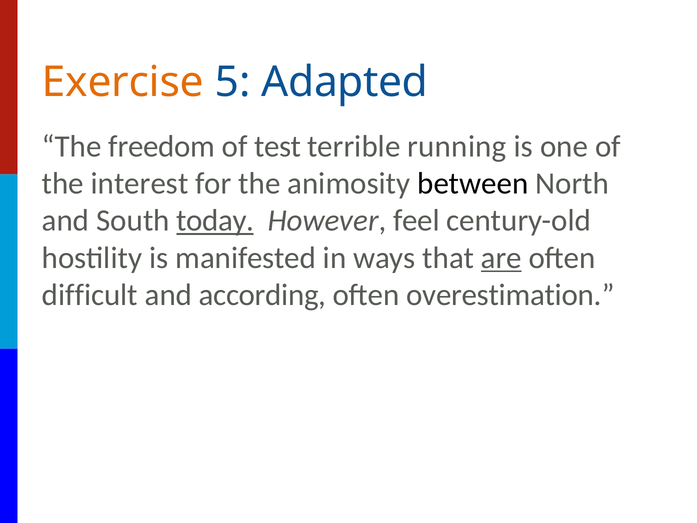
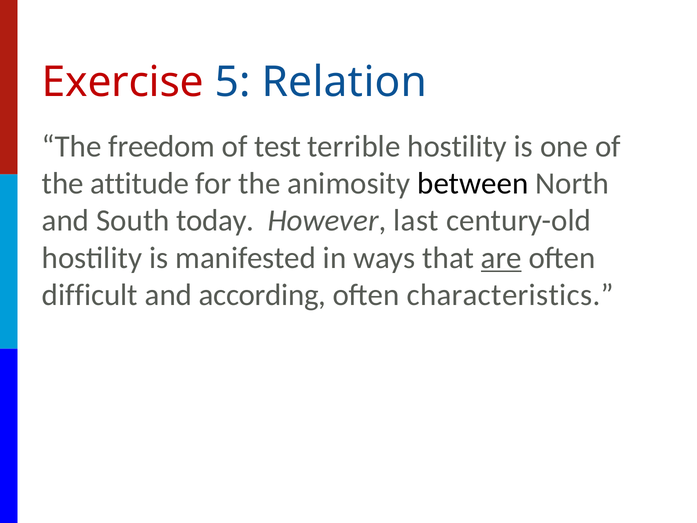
Exercise colour: orange -> red
Adapted: Adapted -> Relation
terrible running: running -> hostility
interest: interest -> attitude
today underline: present -> none
feel: feel -> last
overestimation: overestimation -> characteristics
